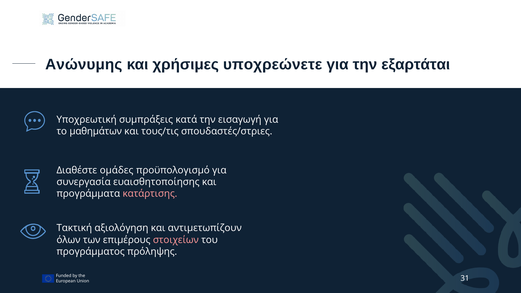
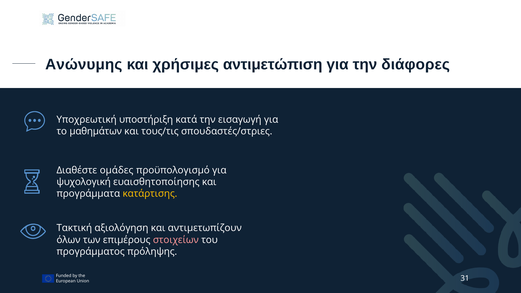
υποχρεώνετε: υποχρεώνετε -> αντιμετώπιση
εξαρτάται: εξαρτάται -> διάφορες
συμπράξεις: συμπράξεις -> υποστήριξη
συνεργασία: συνεργασία -> ψυχολογική
κατάρτισης colour: pink -> yellow
